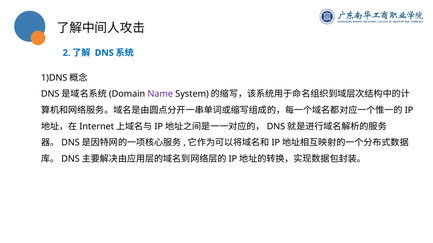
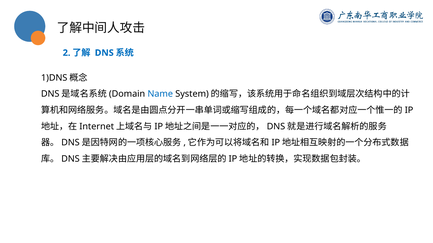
Name colour: purple -> blue
